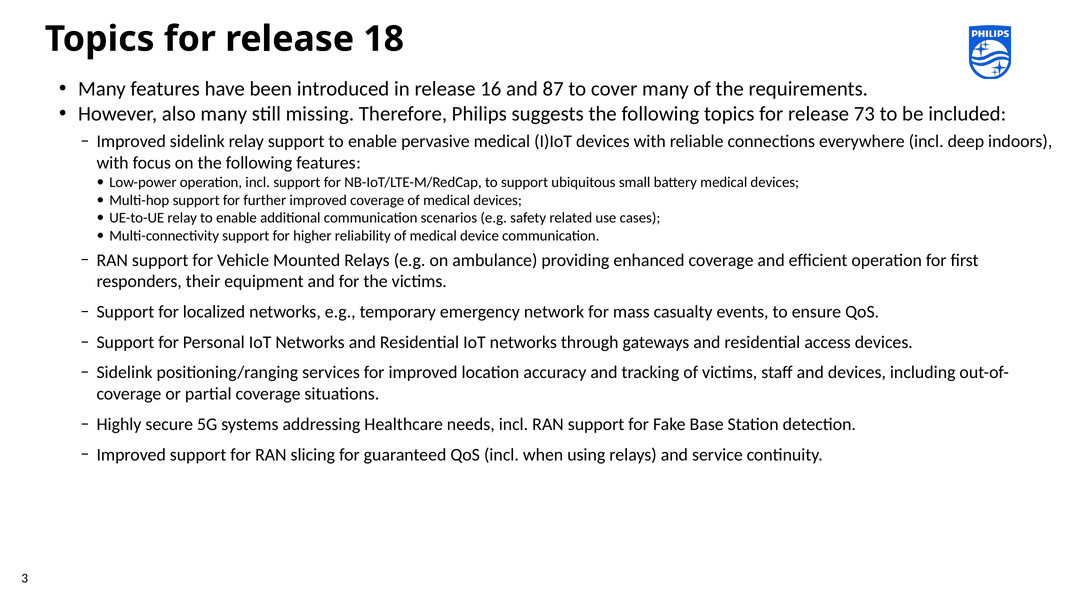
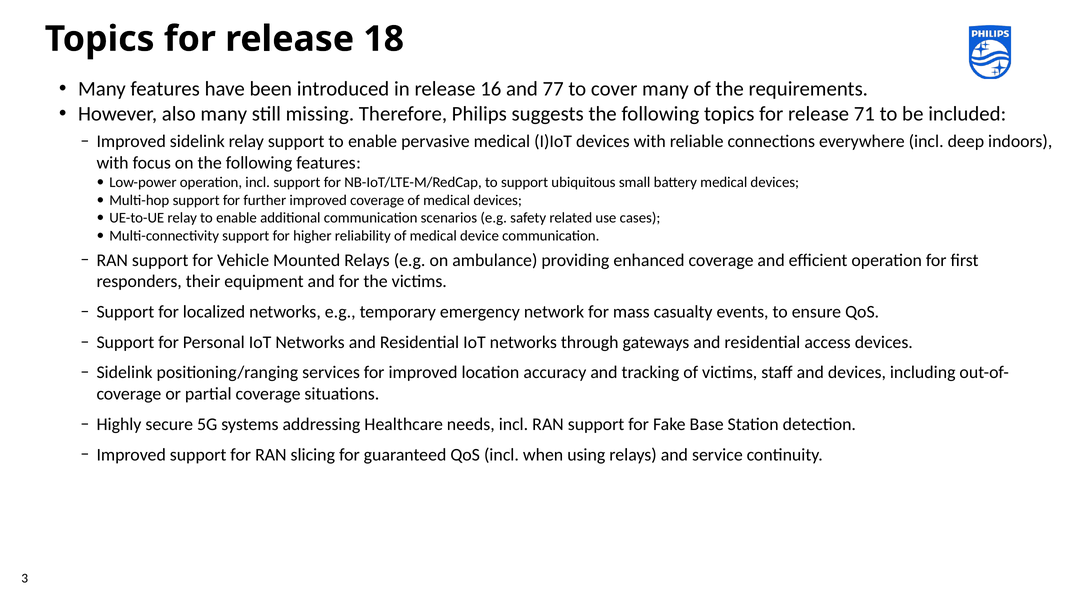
87: 87 -> 77
73: 73 -> 71
